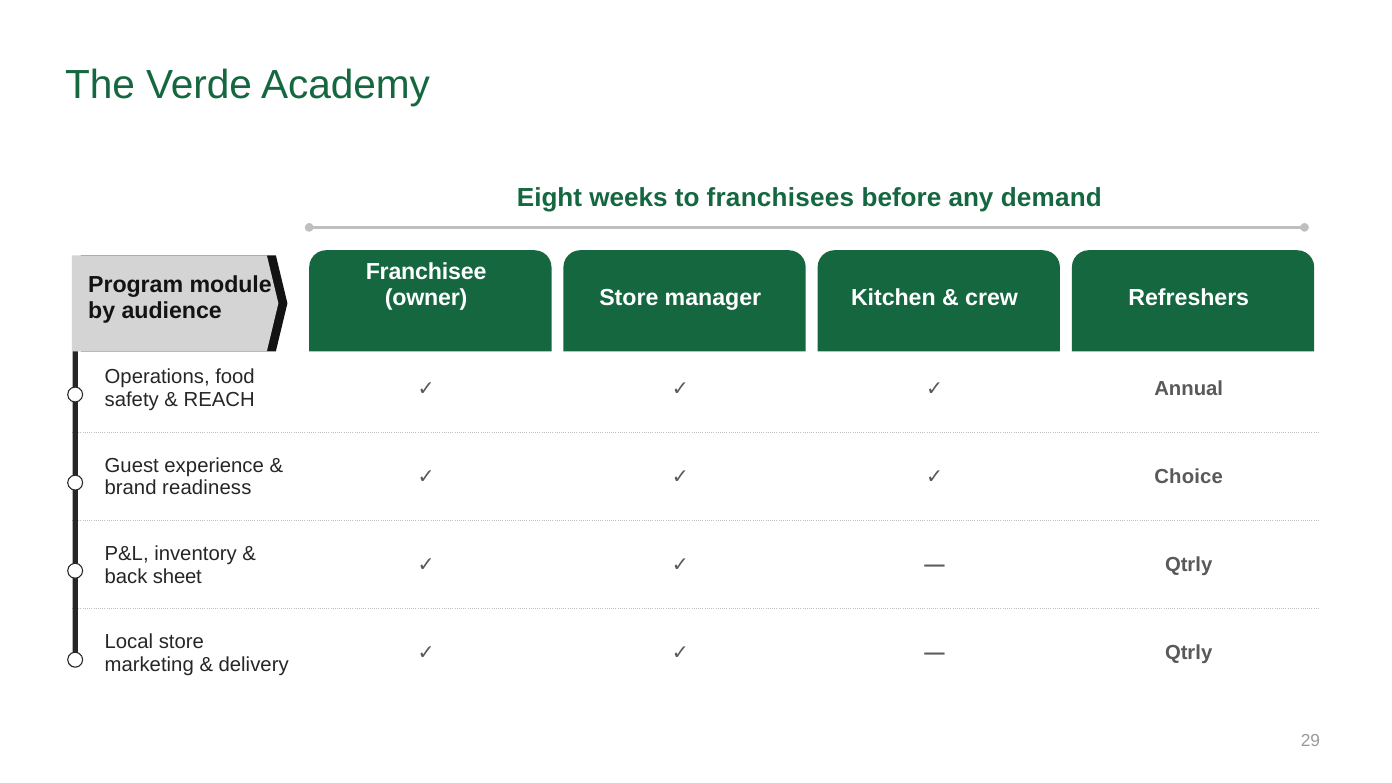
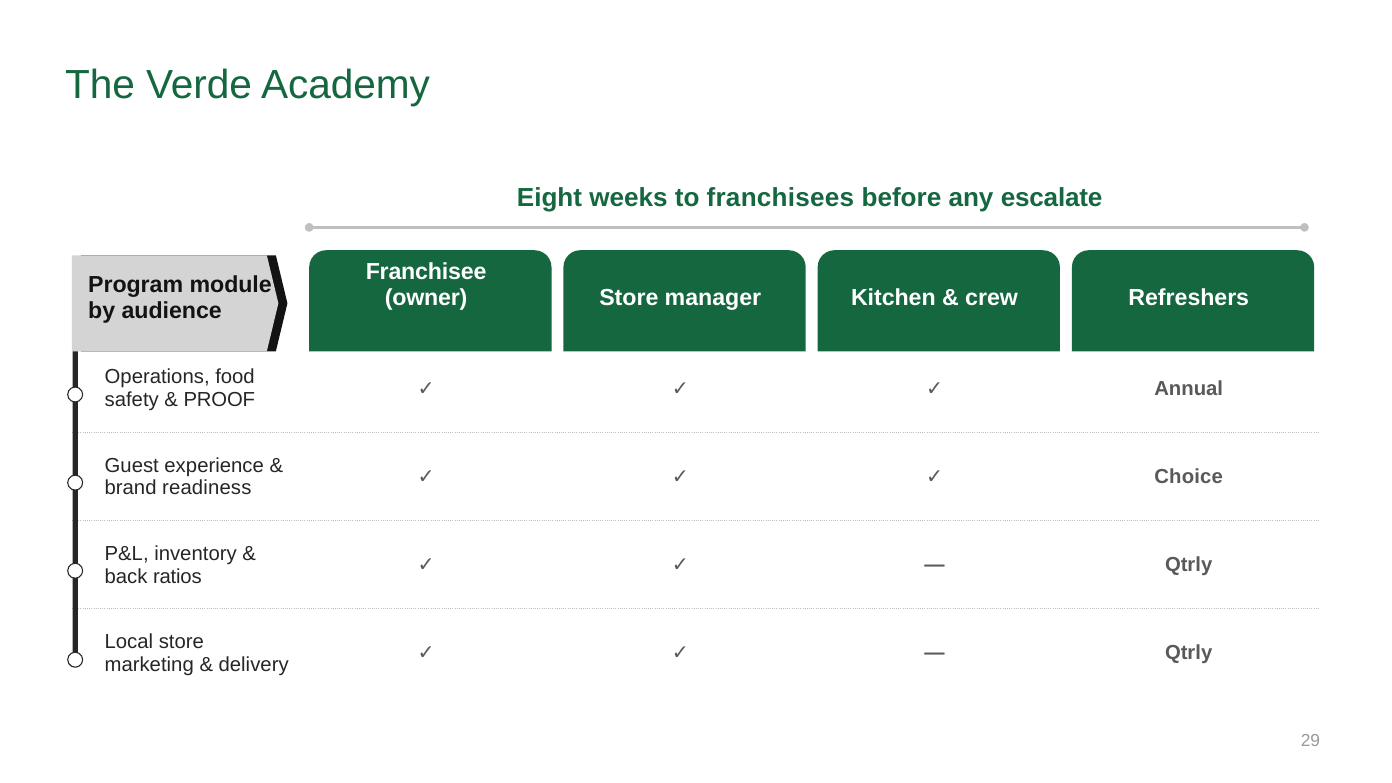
demand: demand -> escalate
REACH: REACH -> PROOF
sheet: sheet -> ratios
